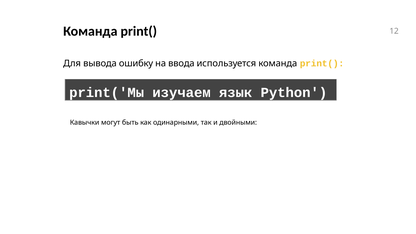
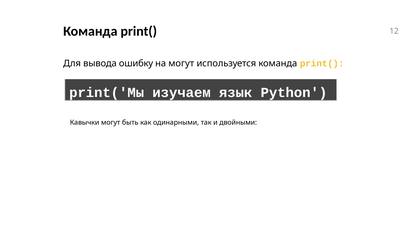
на ввода: ввода -> могут
